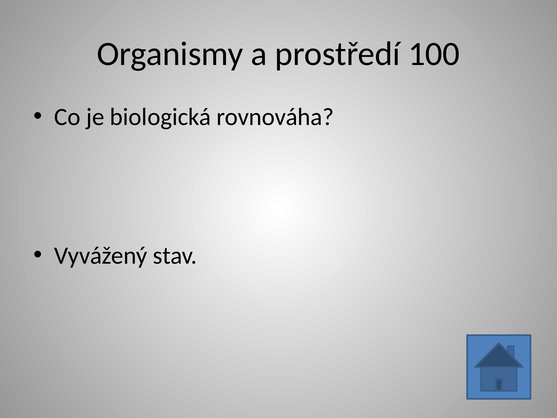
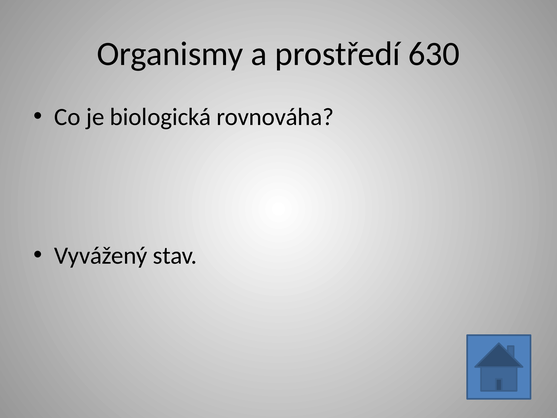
100: 100 -> 630
